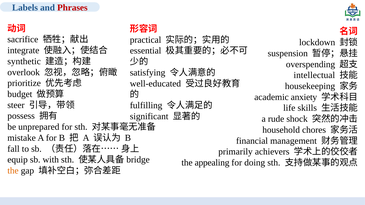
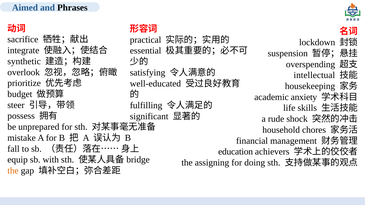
Labels: Labels -> Aimed
Phrases colour: red -> black
primarily: primarily -> education
appealing: appealing -> assigning
